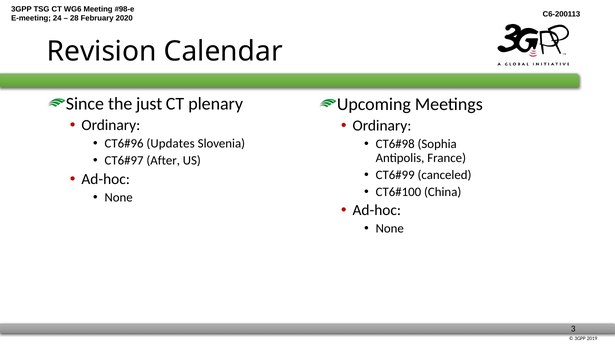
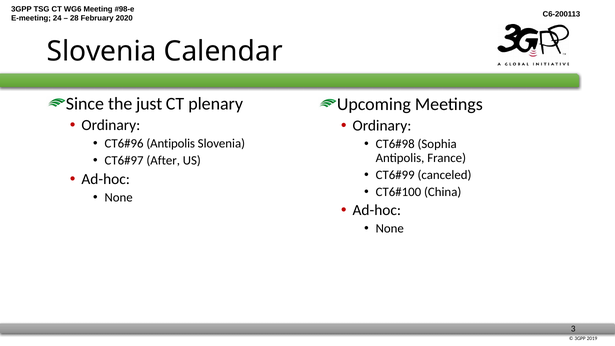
Revision at (102, 52): Revision -> Slovenia
Updates at (171, 144): Updates -> Antipolis
